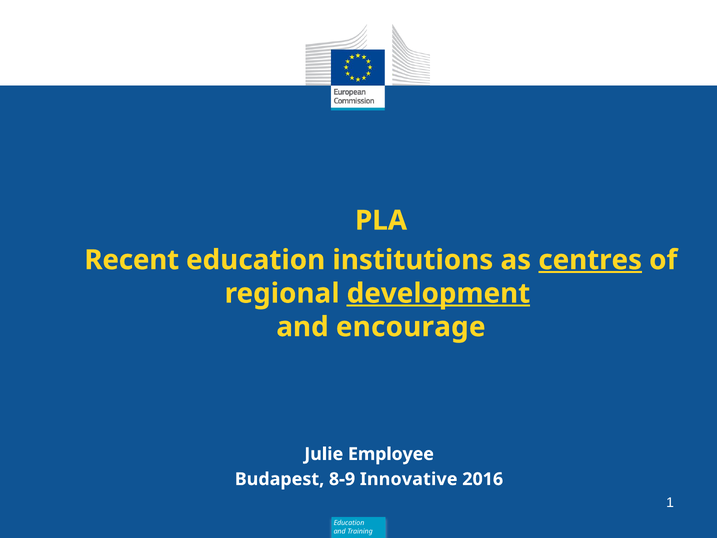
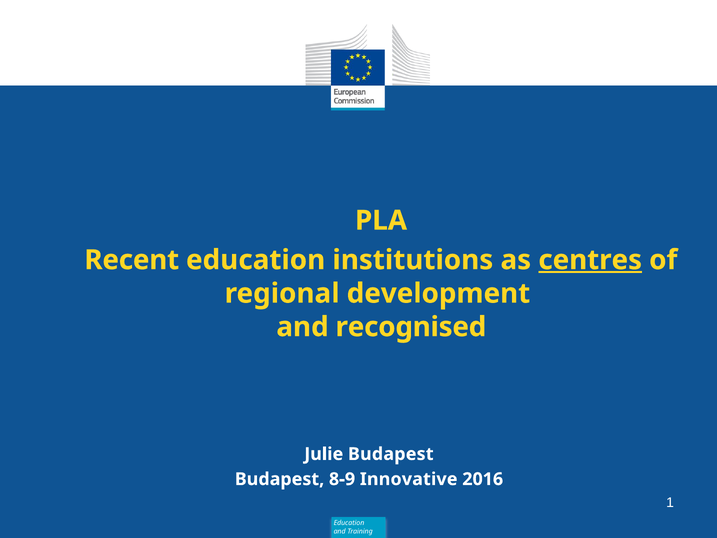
development underline: present -> none
encourage: encourage -> recognised
Julie Employee: Employee -> Budapest
